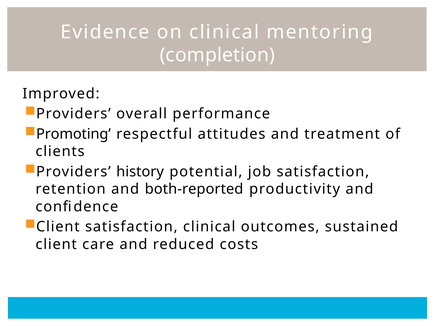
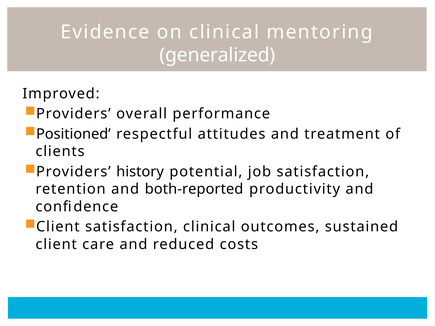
completion: completion -> generalized
Promoting: Promoting -> Positioned
